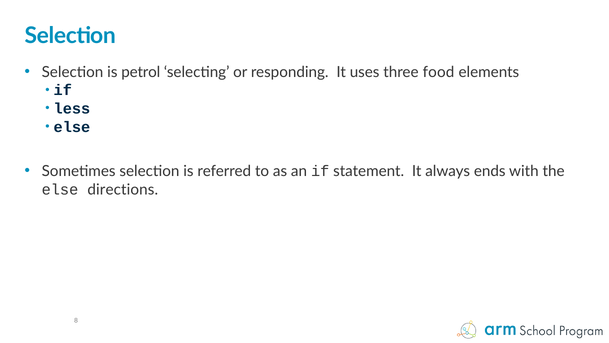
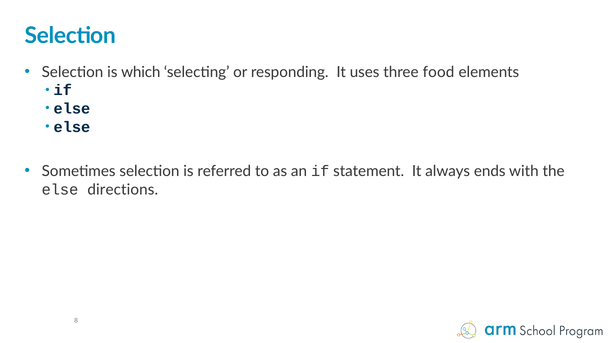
petrol: petrol -> which
less at (72, 109): less -> else
